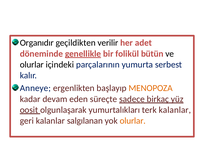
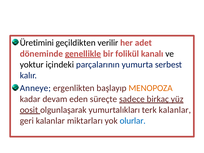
Organıdır: Organıdır -> Üretimini
bütün: bütün -> kanalı
olurlar at (32, 65): olurlar -> yoktur
salgılanan: salgılanan -> miktarları
olurlar at (133, 121) colour: orange -> blue
